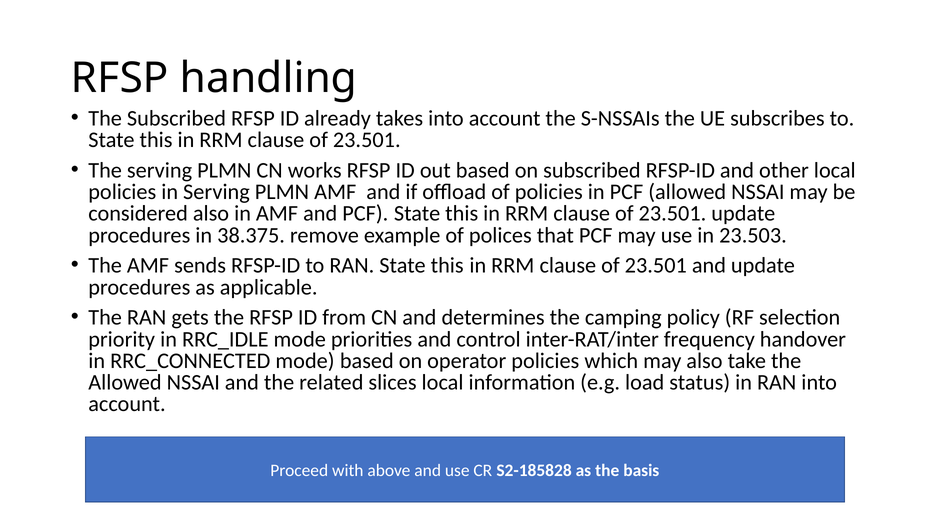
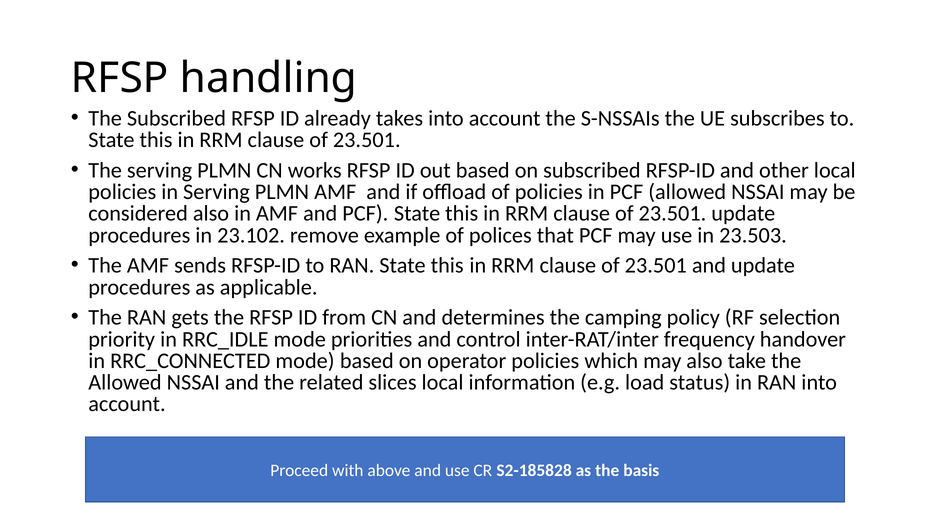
38.375: 38.375 -> 23.102
